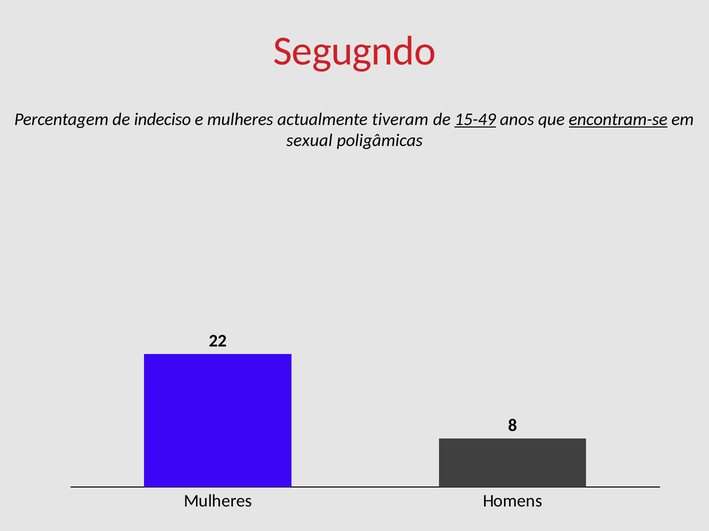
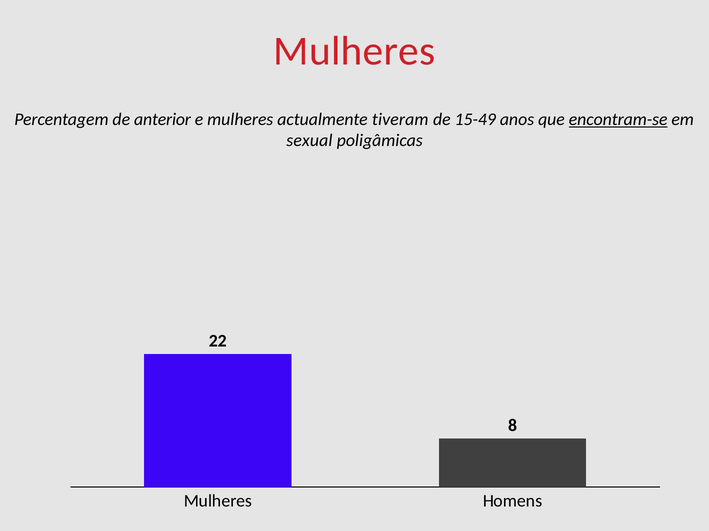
Segugndo at (355, 51): Segugndo -> Mulheres
indeciso: indeciso -> anterior
15-49 underline: present -> none
